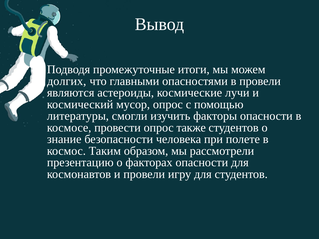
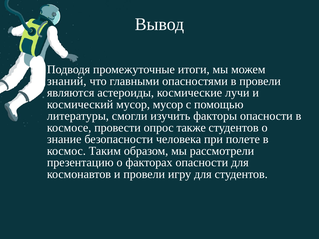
долгих: долгих -> знаний
мусор опрос: опрос -> мусор
